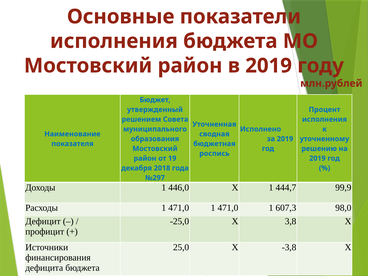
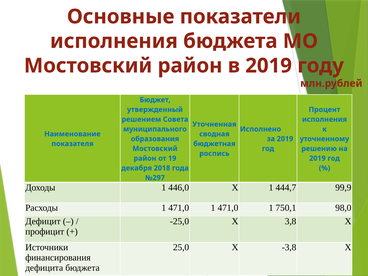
607,3: 607,3 -> 750,1
